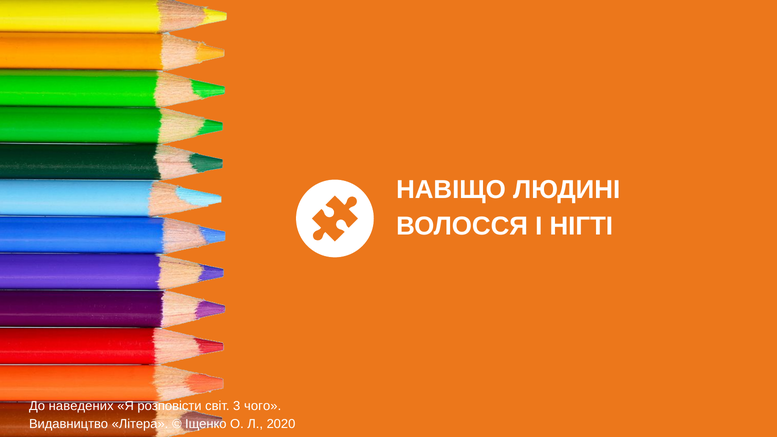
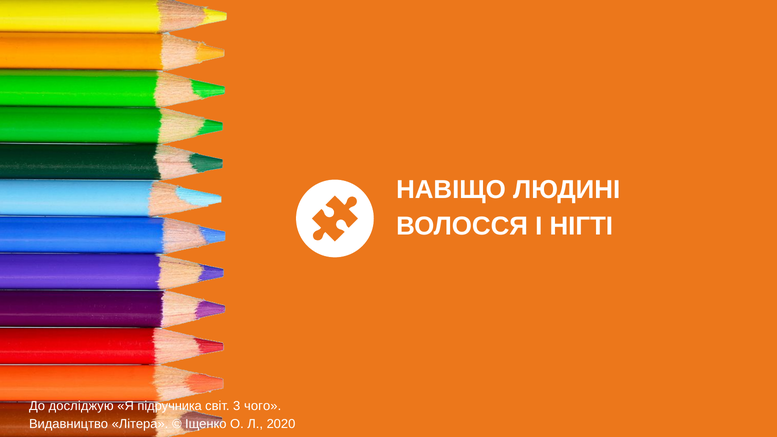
наведених: наведених -> досліджую
розповісти: розповісти -> підручника
